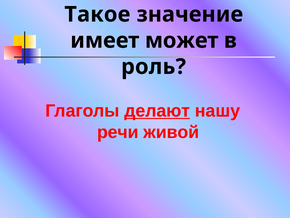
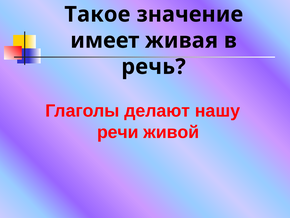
может: может -> живая
роль: роль -> речь
делают underline: present -> none
